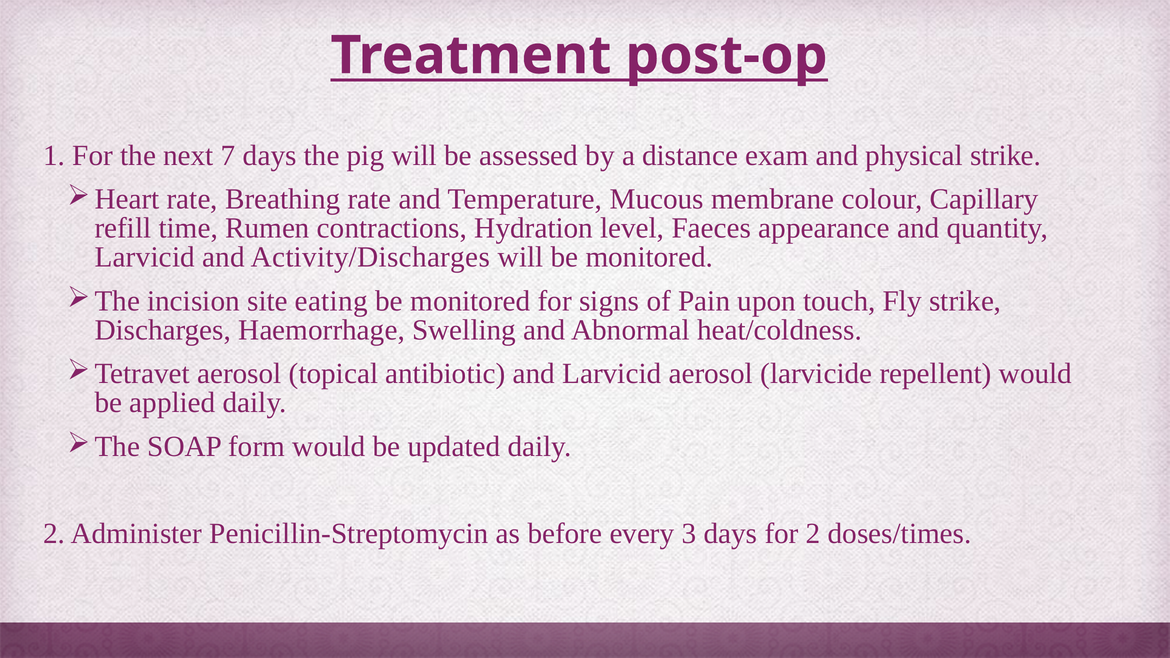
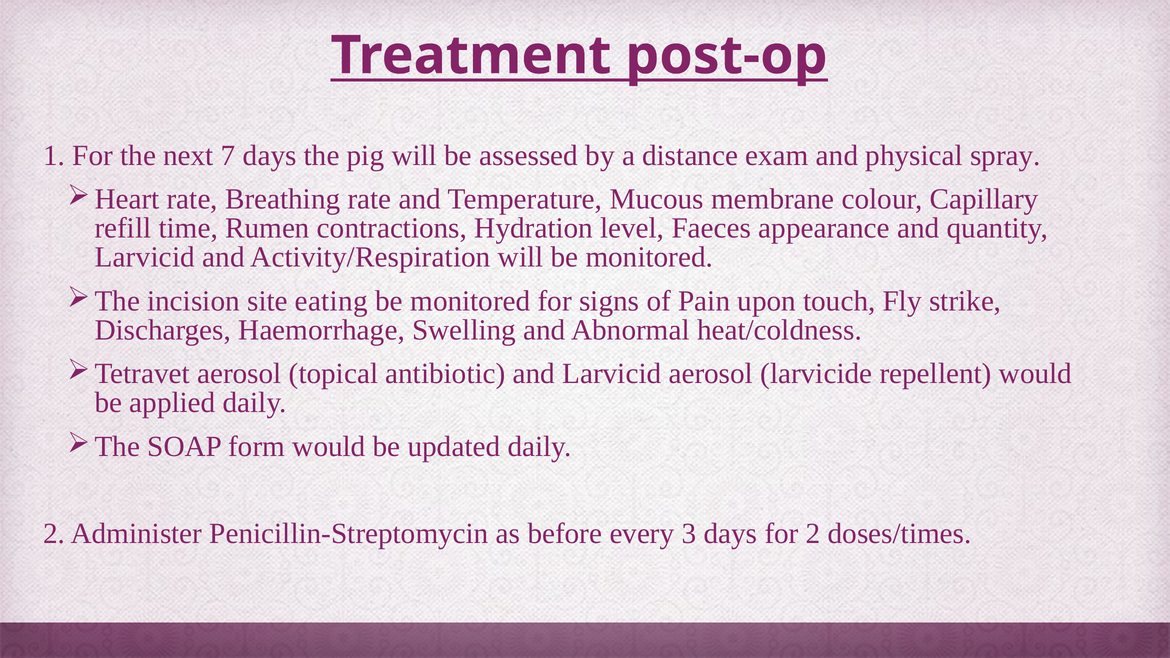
physical strike: strike -> spray
Activity/Discharges: Activity/Discharges -> Activity/Respiration
